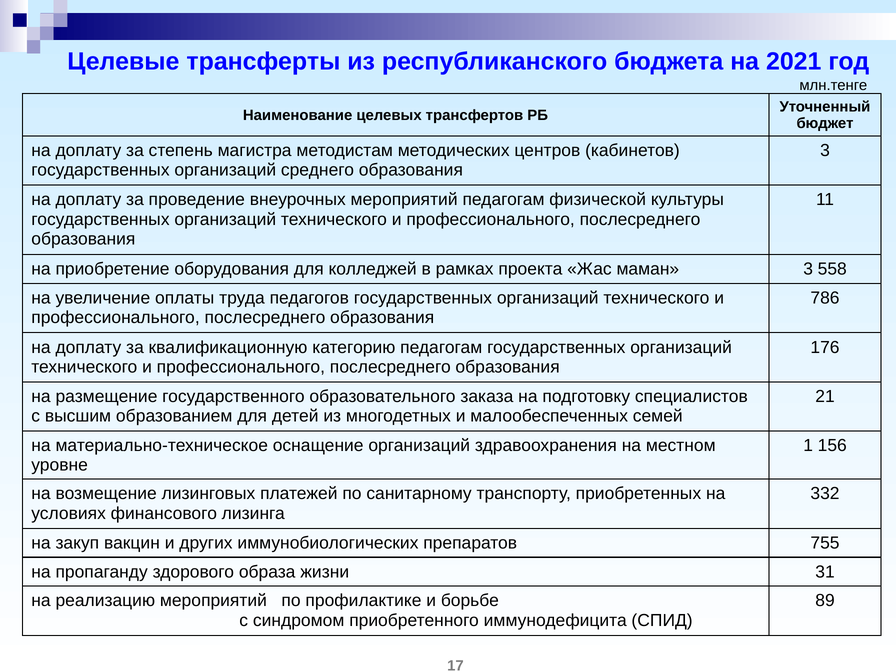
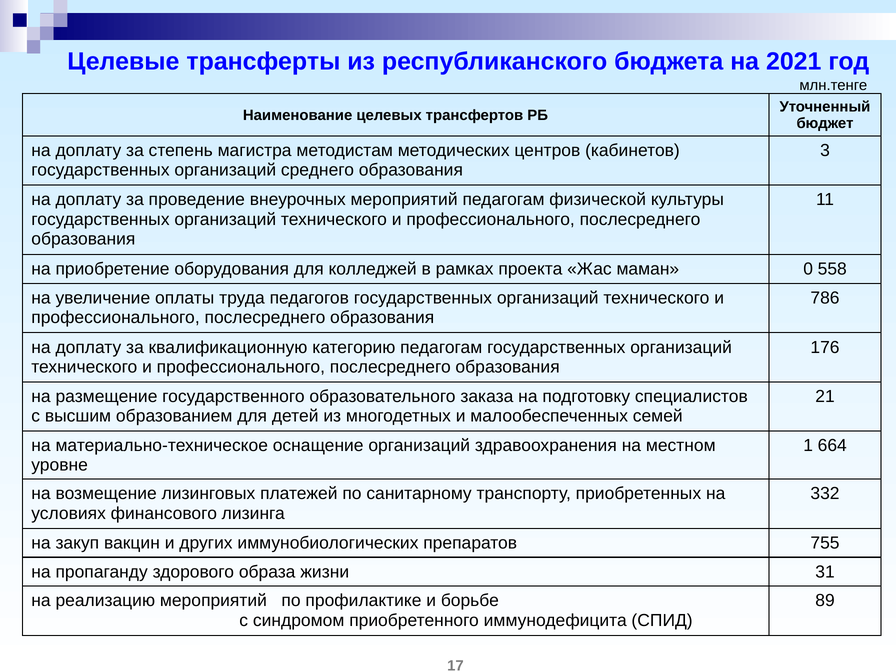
маман 3: 3 -> 0
156: 156 -> 664
